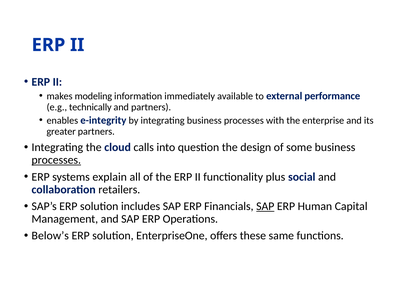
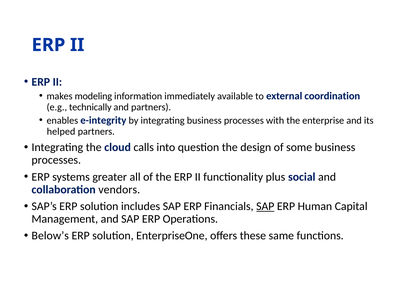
performance: performance -> coordination
greater: greater -> helped
processes at (56, 160) underline: present -> none
explain: explain -> greater
retailers: retailers -> vendors
